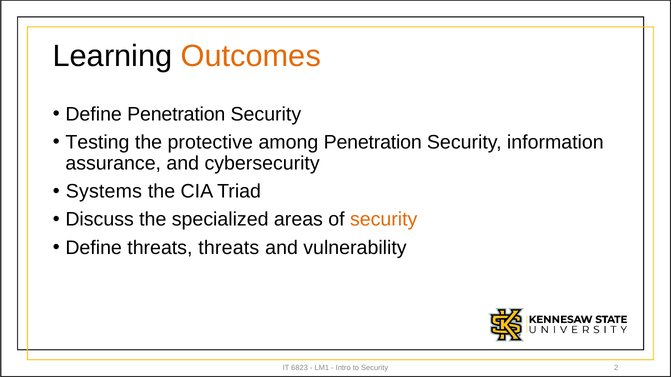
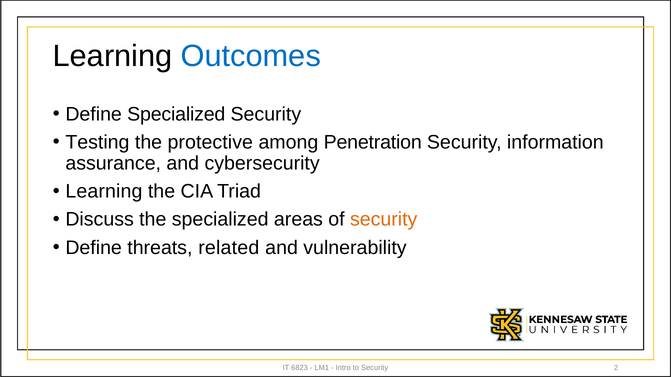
Outcomes colour: orange -> blue
Define Penetration: Penetration -> Specialized
Systems at (104, 192): Systems -> Learning
threats threats: threats -> related
